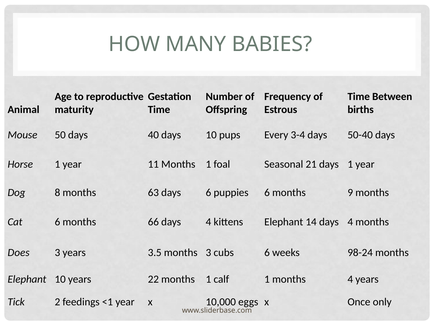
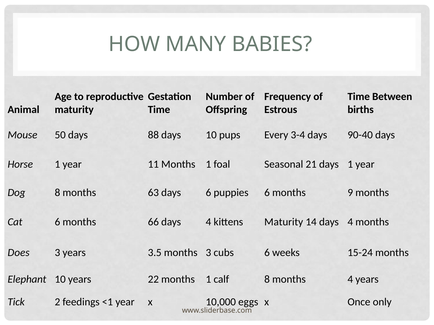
40: 40 -> 88
50-40: 50-40 -> 90-40
kittens Elephant: Elephant -> Maturity
98-24: 98-24 -> 15-24
calf 1: 1 -> 8
